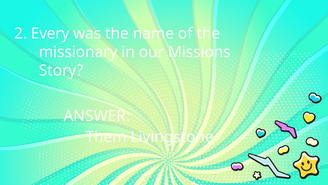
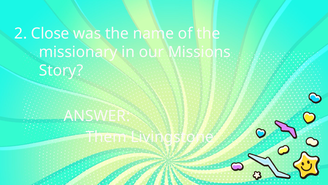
Every: Every -> Close
